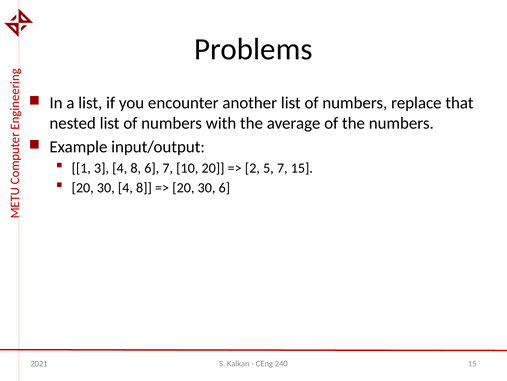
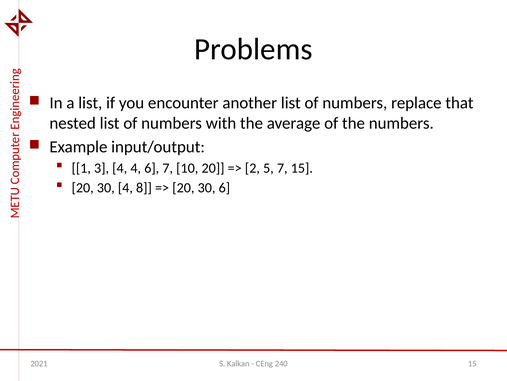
3 4 8: 8 -> 4
